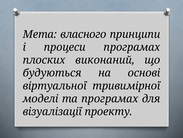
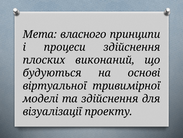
процеси програмах: програмах -> здійснення
та програмах: програмах -> здійснення
